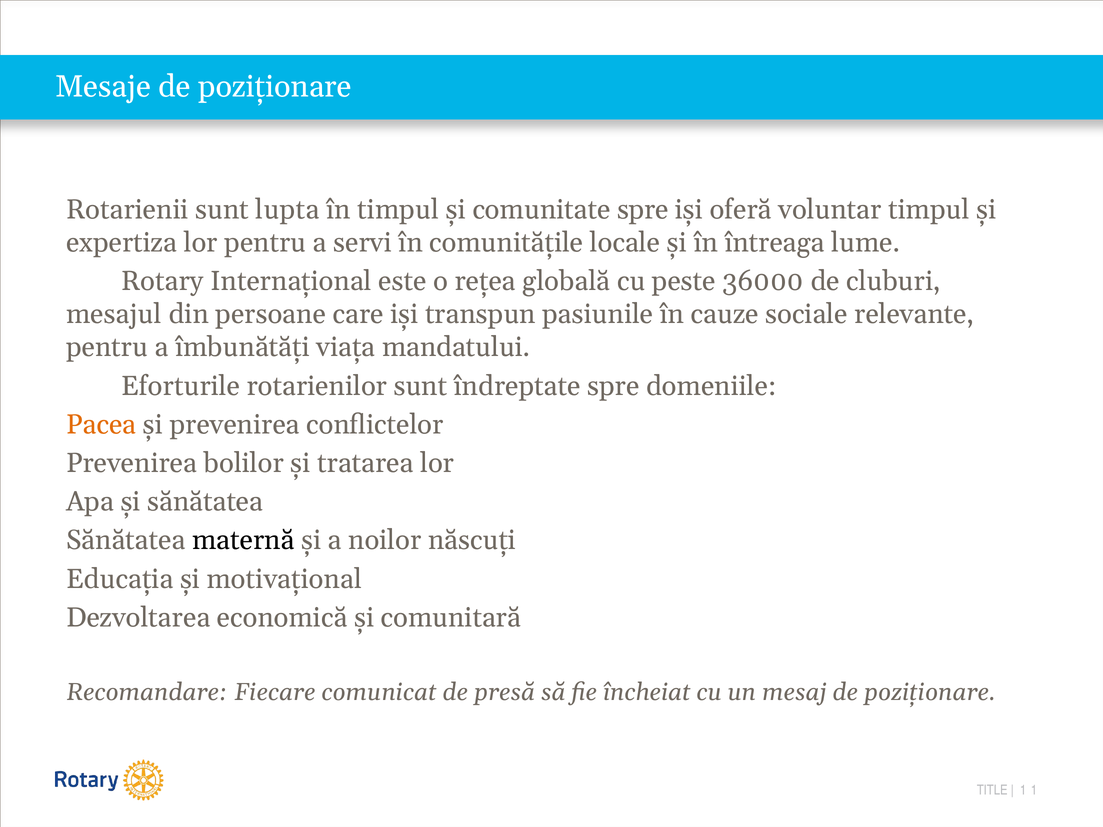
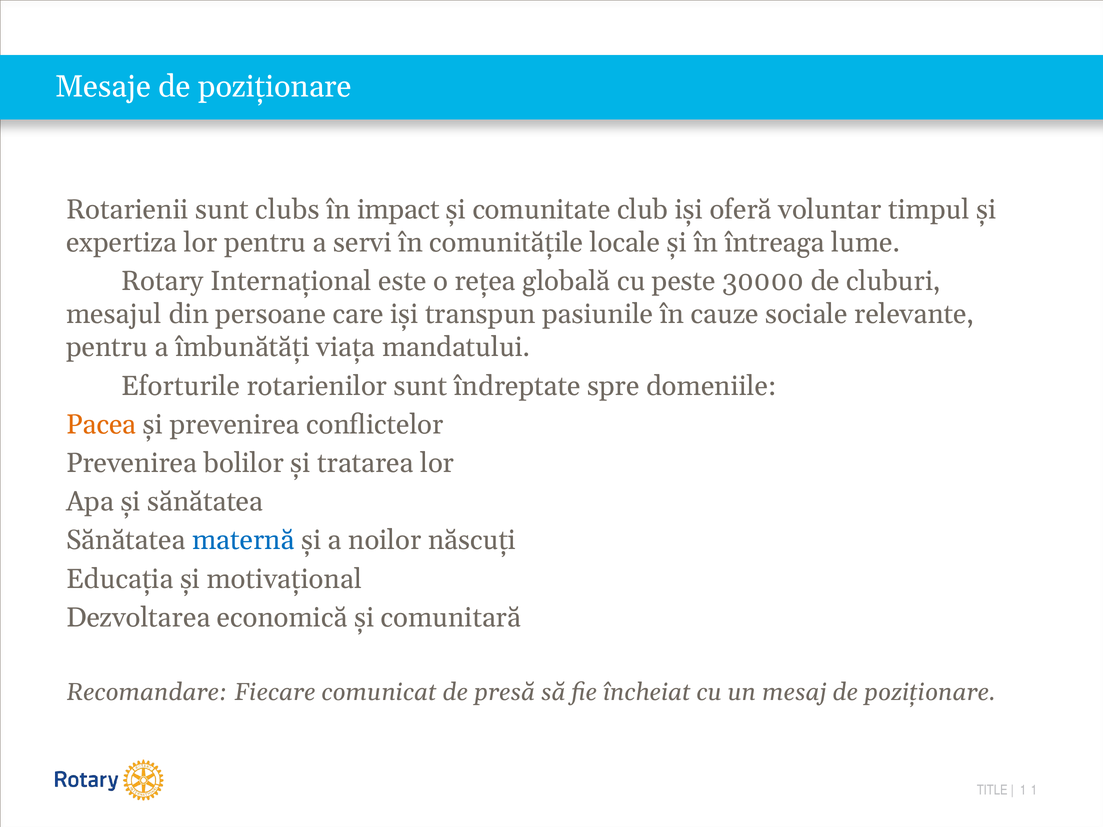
lupta: lupta -> clubs
în timpul: timpul -> impact
comunitate spre: spre -> club
36000: 36000 -> 30000
maternă colour: black -> blue
